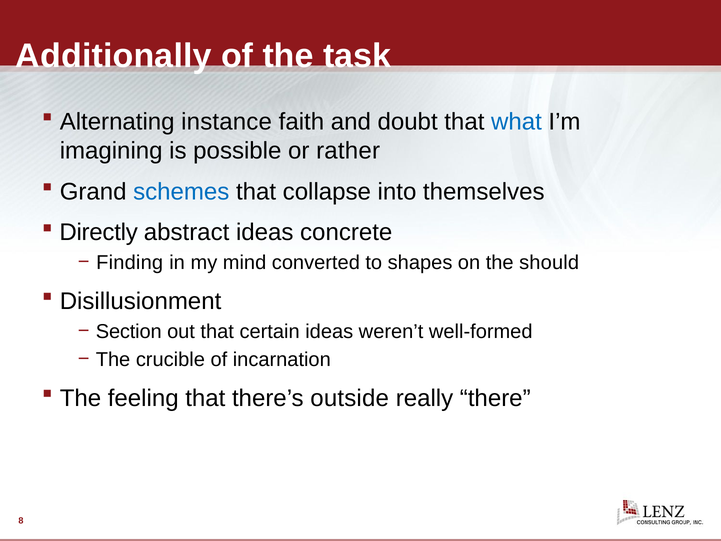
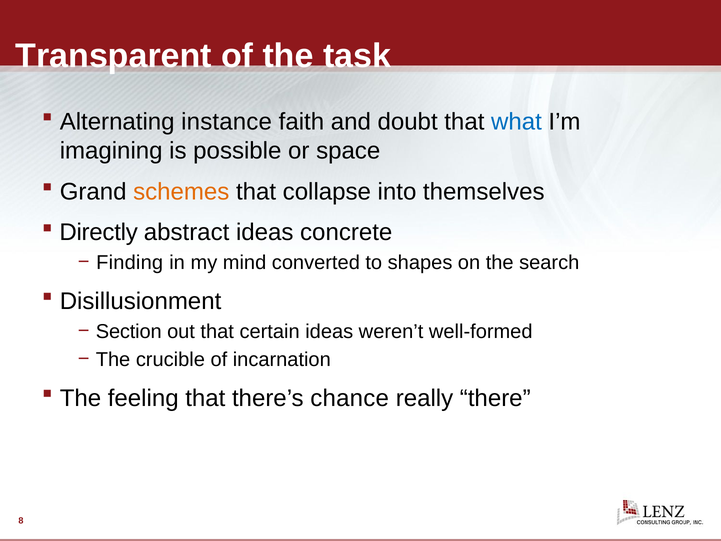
Additionally: Additionally -> Transparent
rather: rather -> space
schemes colour: blue -> orange
should: should -> search
outside: outside -> chance
